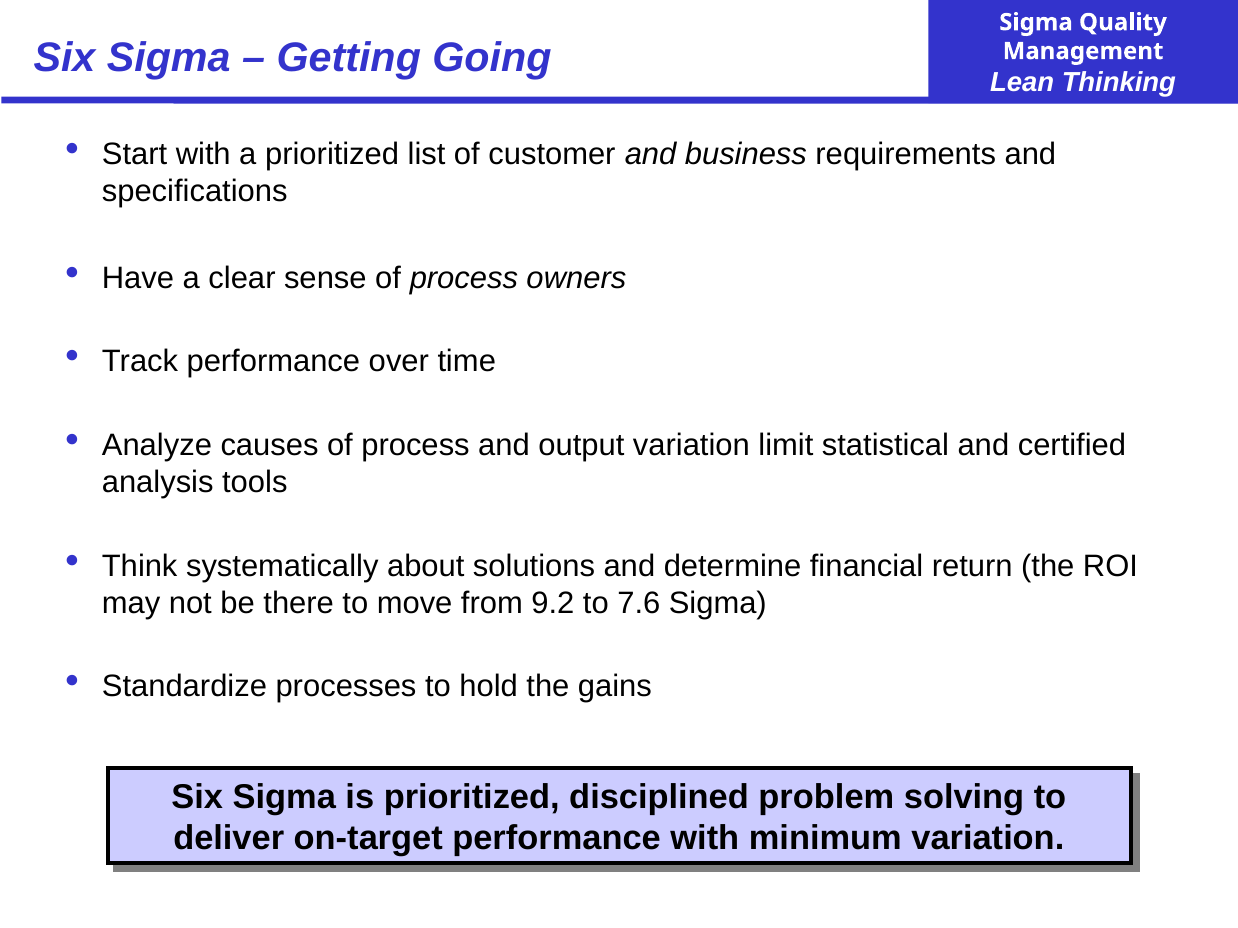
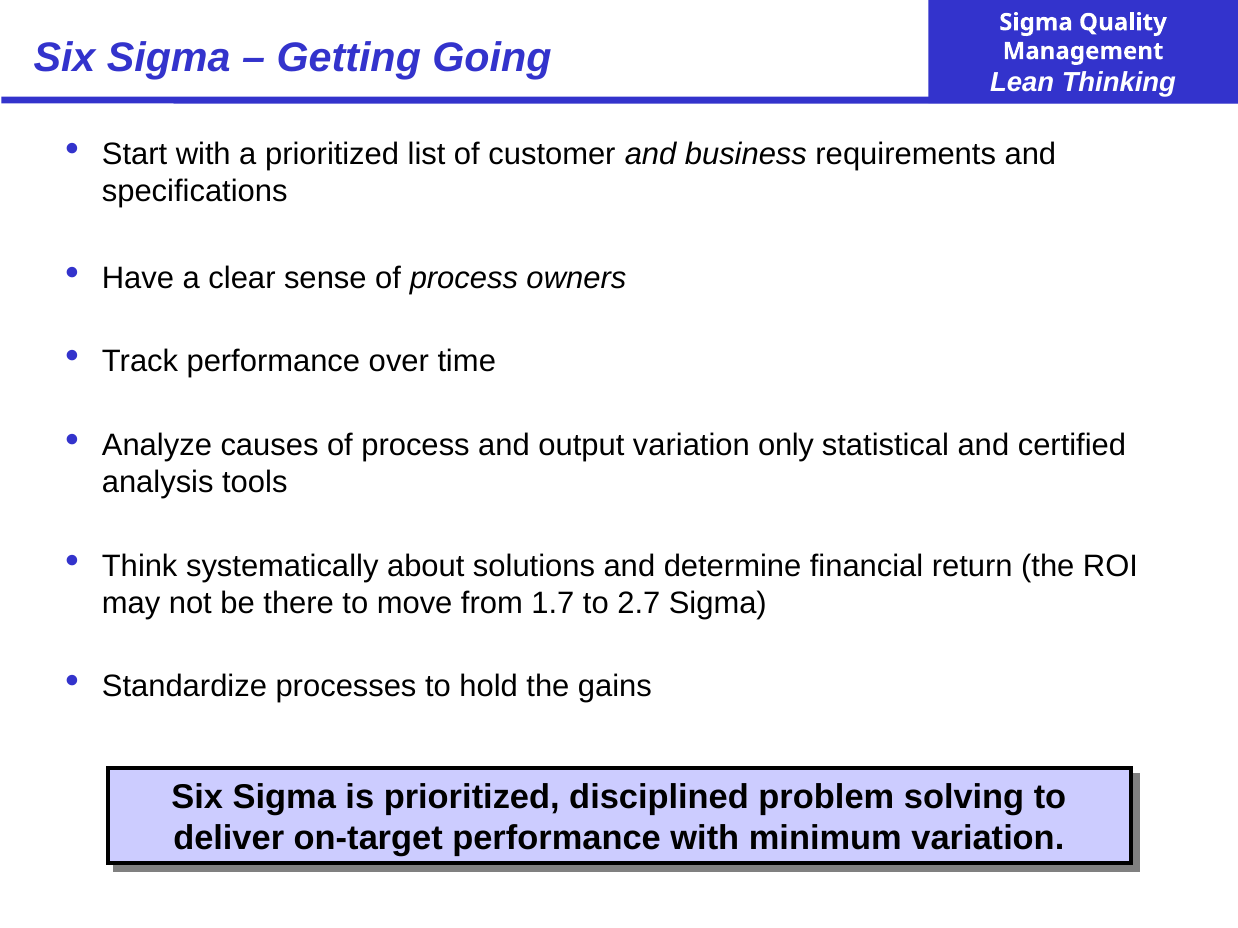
limit: limit -> only
9.2: 9.2 -> 1.7
7.6: 7.6 -> 2.7
